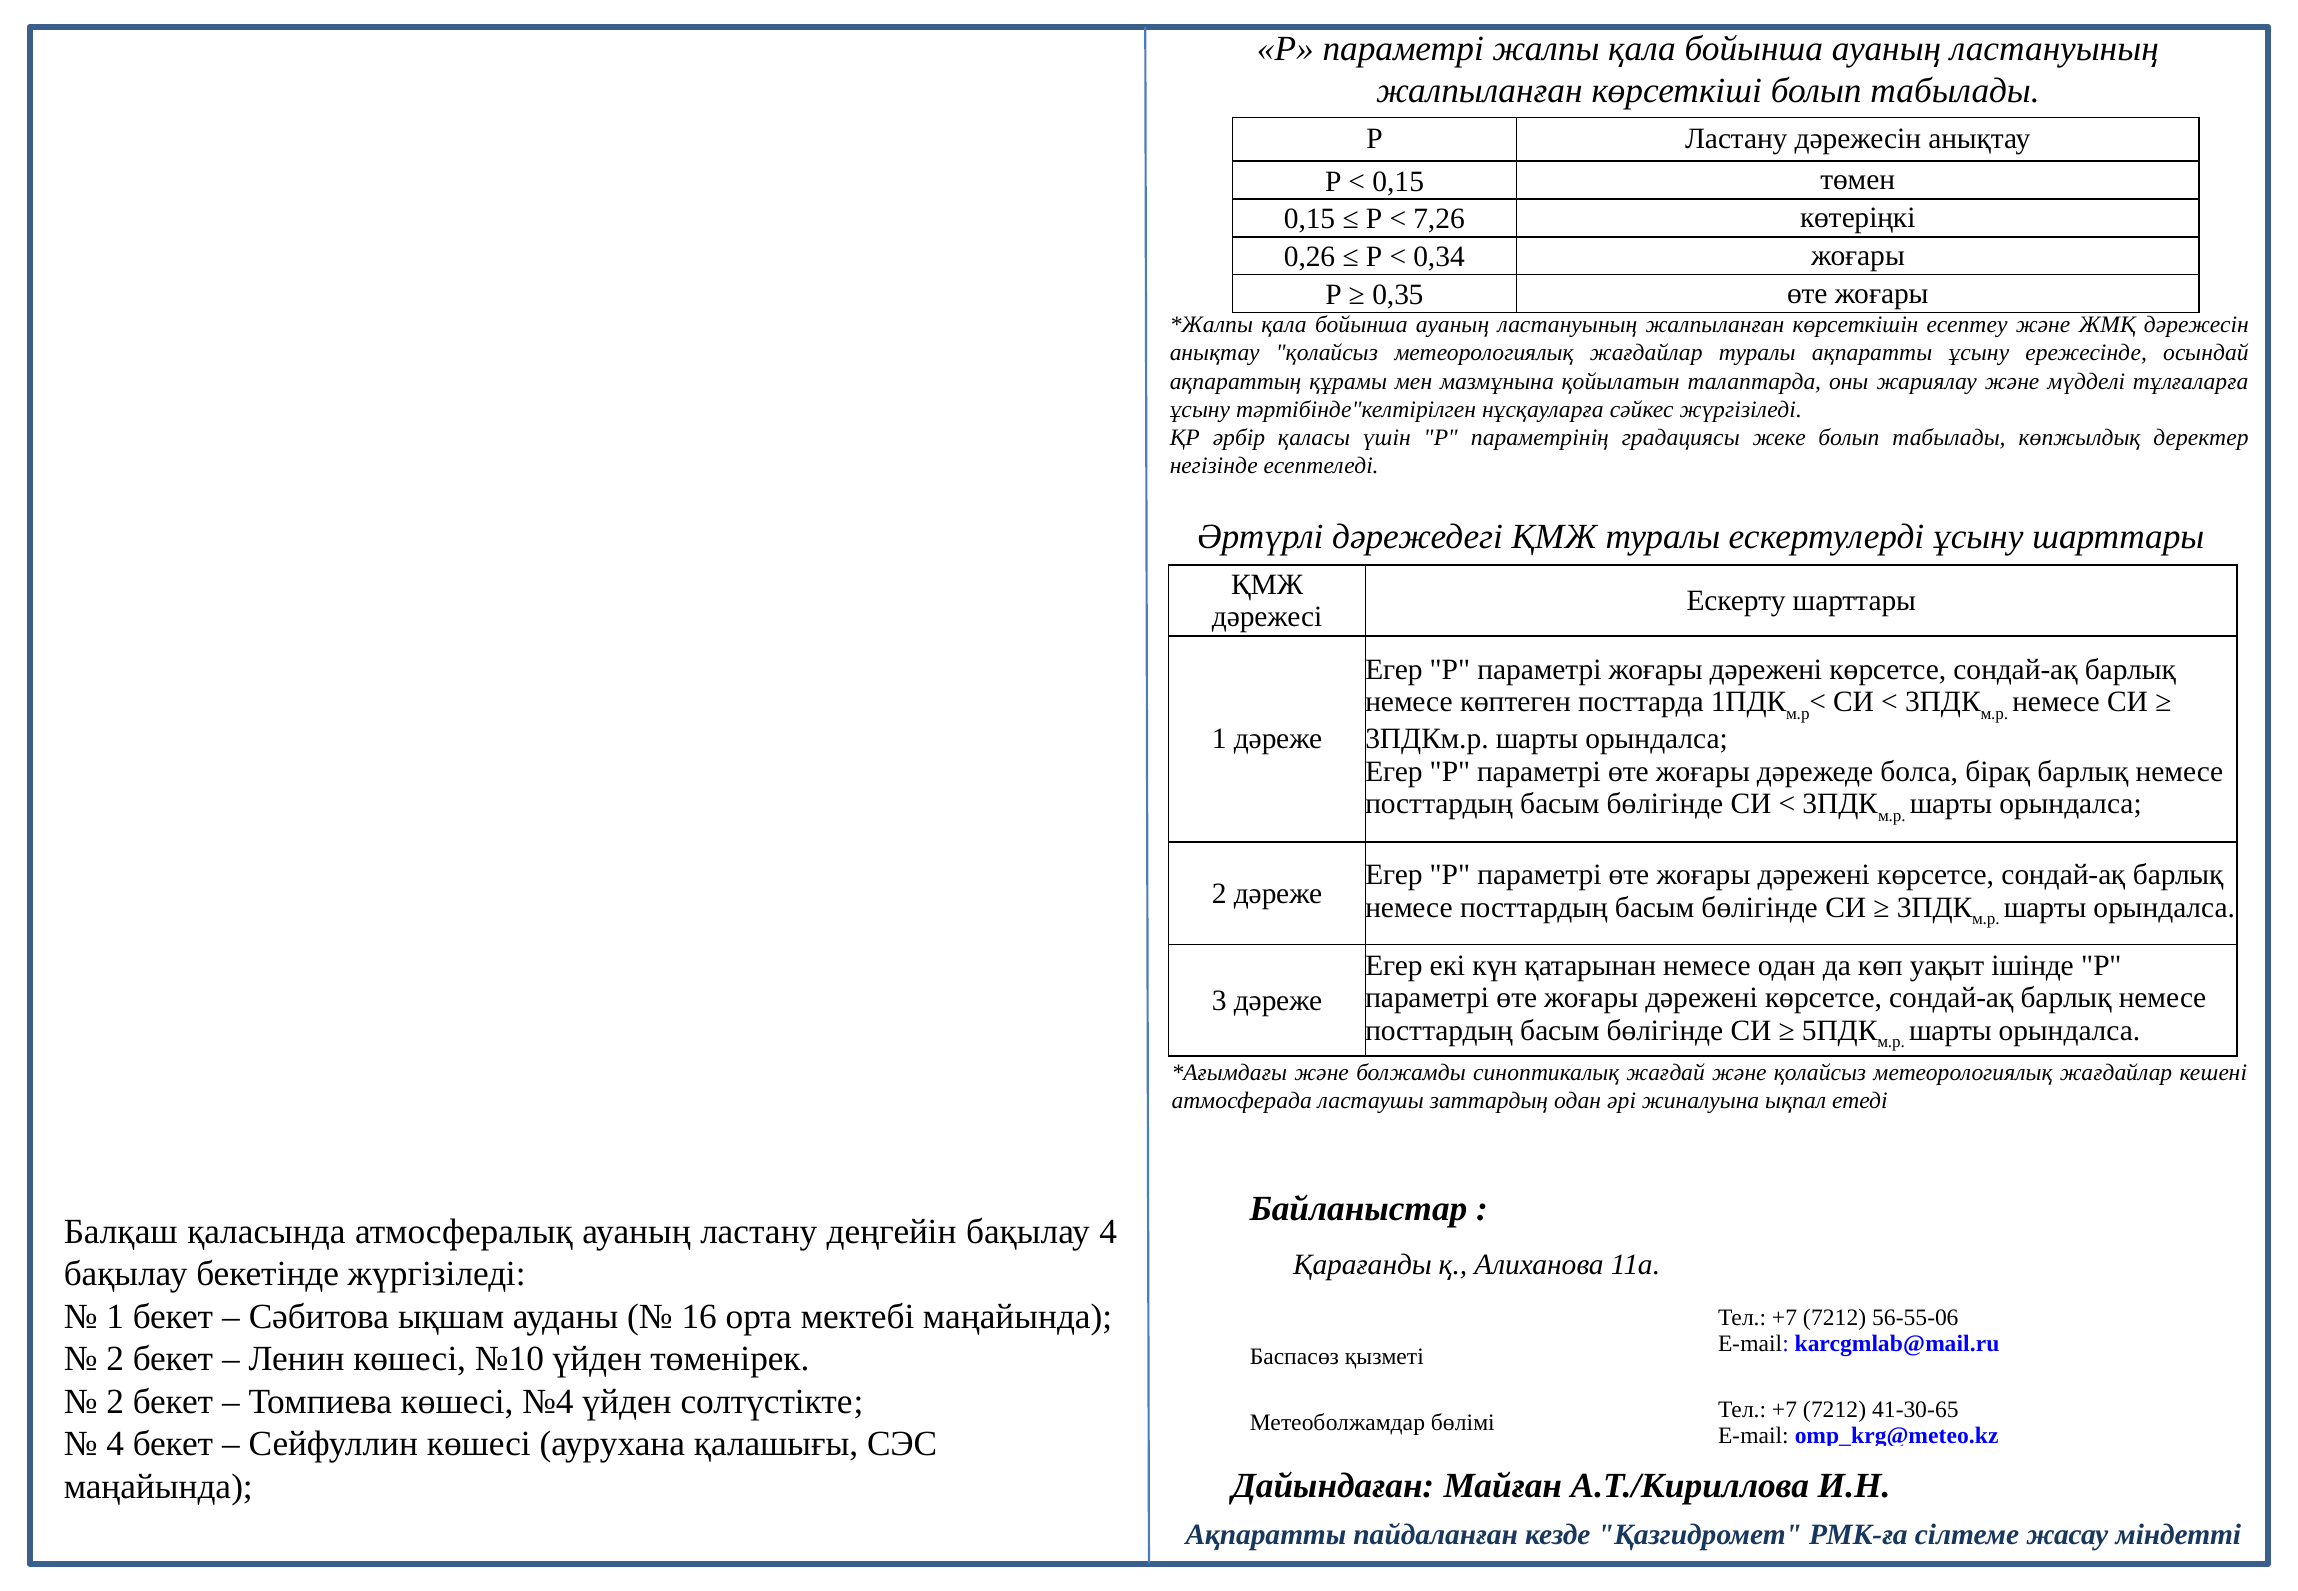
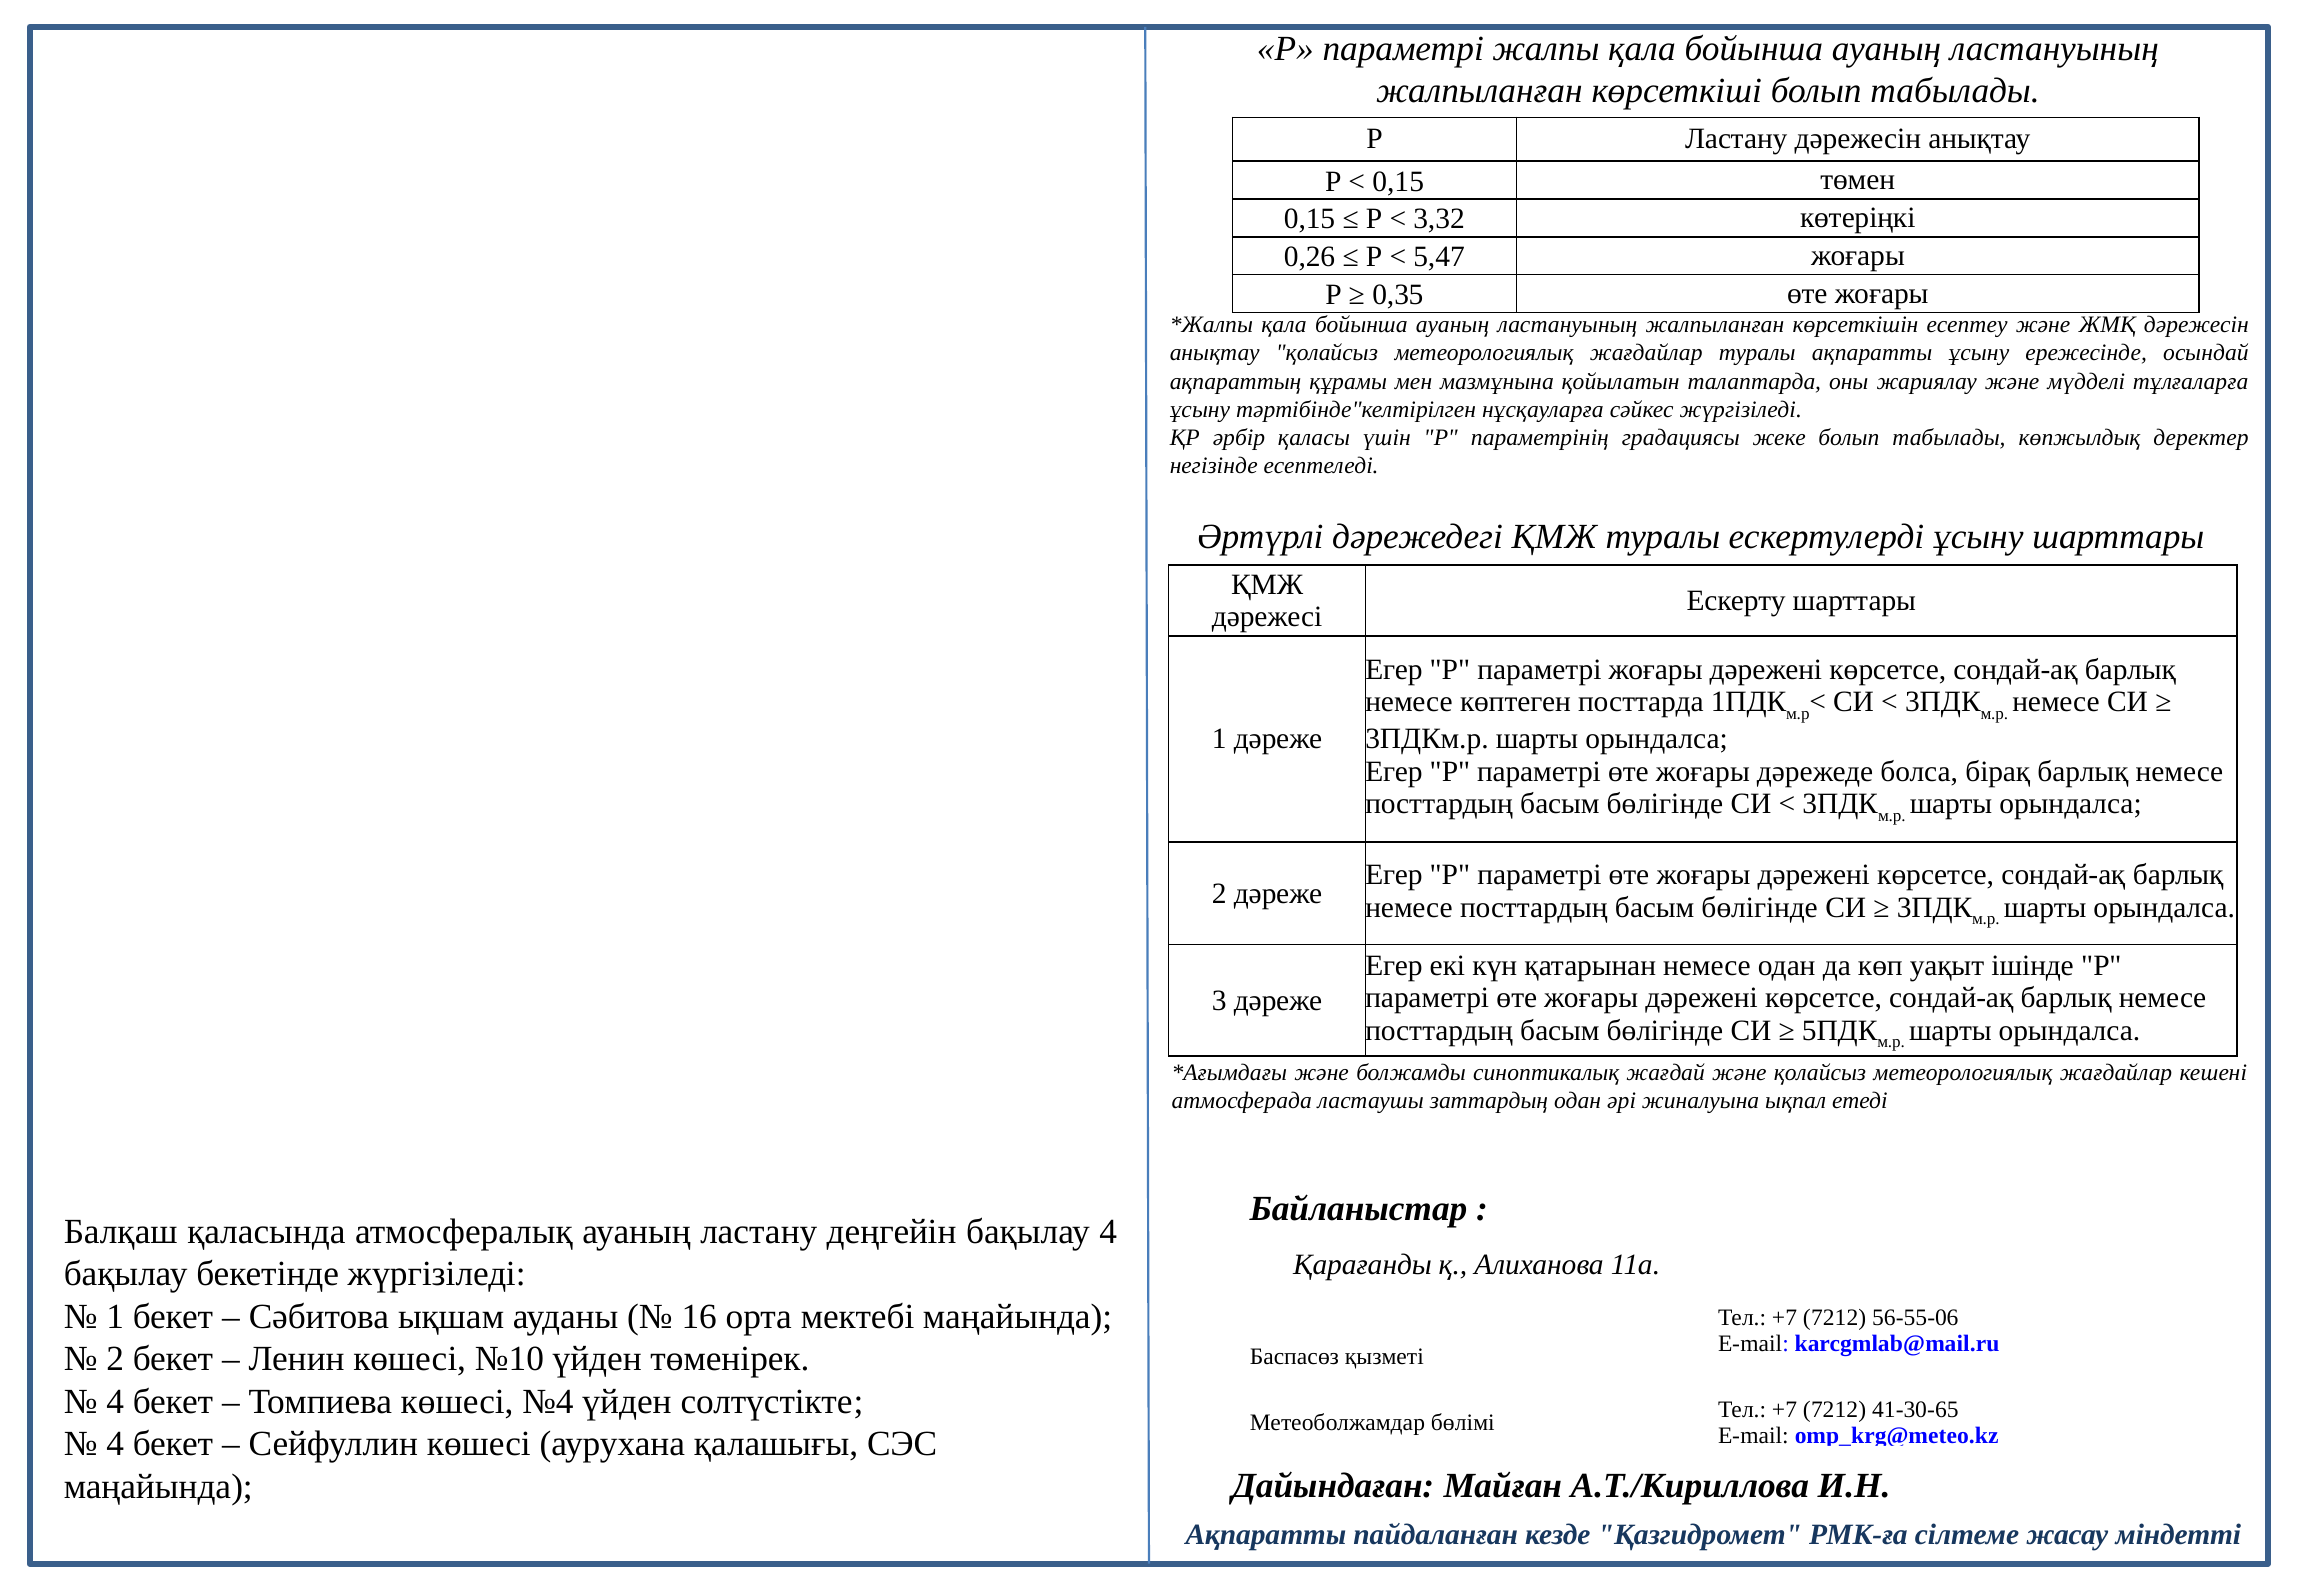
7,26: 7,26 -> 3,32
0,34: 0,34 -> 5,47
2 at (115, 1401): 2 -> 4
